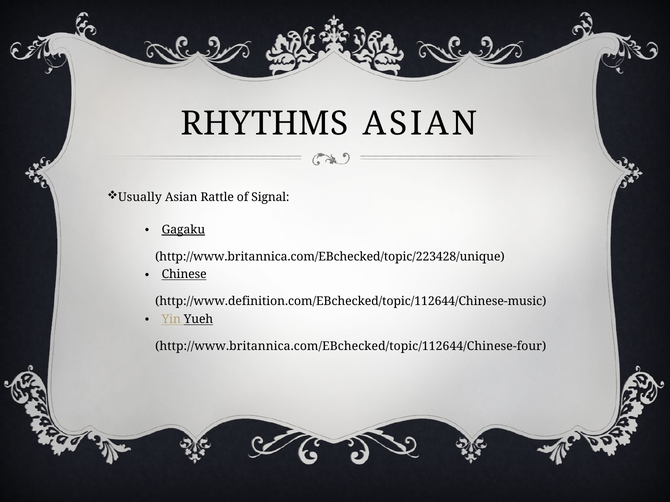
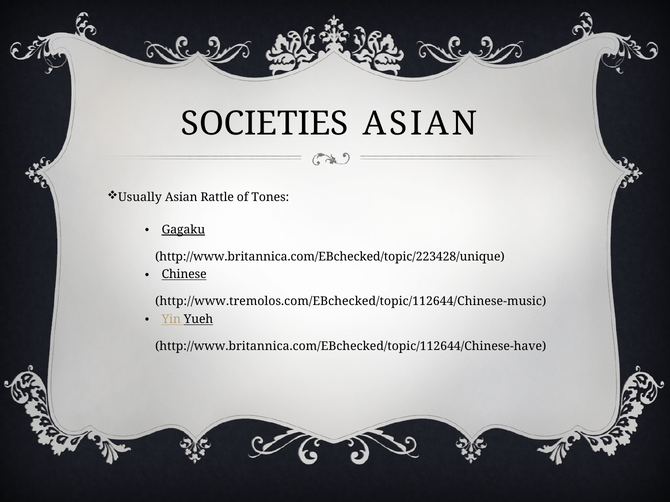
RHYTHMS: RHYTHMS -> SOCIETIES
Signal: Signal -> Tones
http://www.definition.com/EBchecked/topic/112644/Chinese-music: http://www.definition.com/EBchecked/topic/112644/Chinese-music -> http://www.tremolos.com/EBchecked/topic/112644/Chinese-music
http://www.britannica.com/EBchecked/topic/112644/Chinese-four: http://www.britannica.com/EBchecked/topic/112644/Chinese-four -> http://www.britannica.com/EBchecked/topic/112644/Chinese-have
